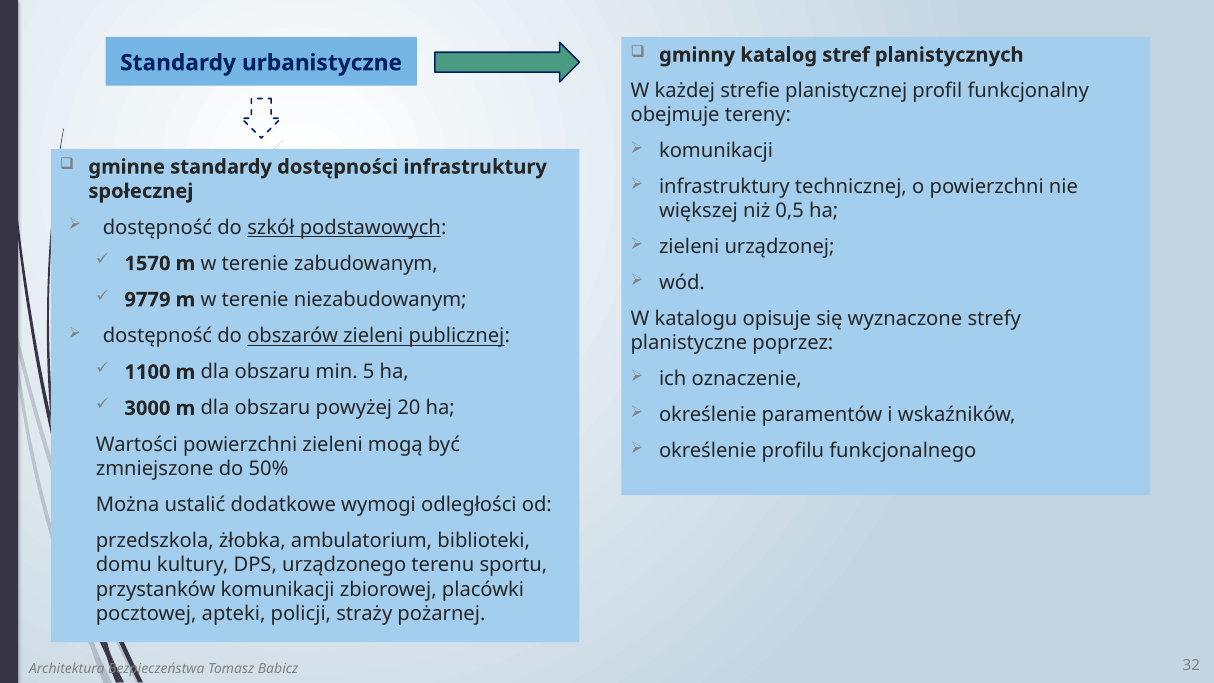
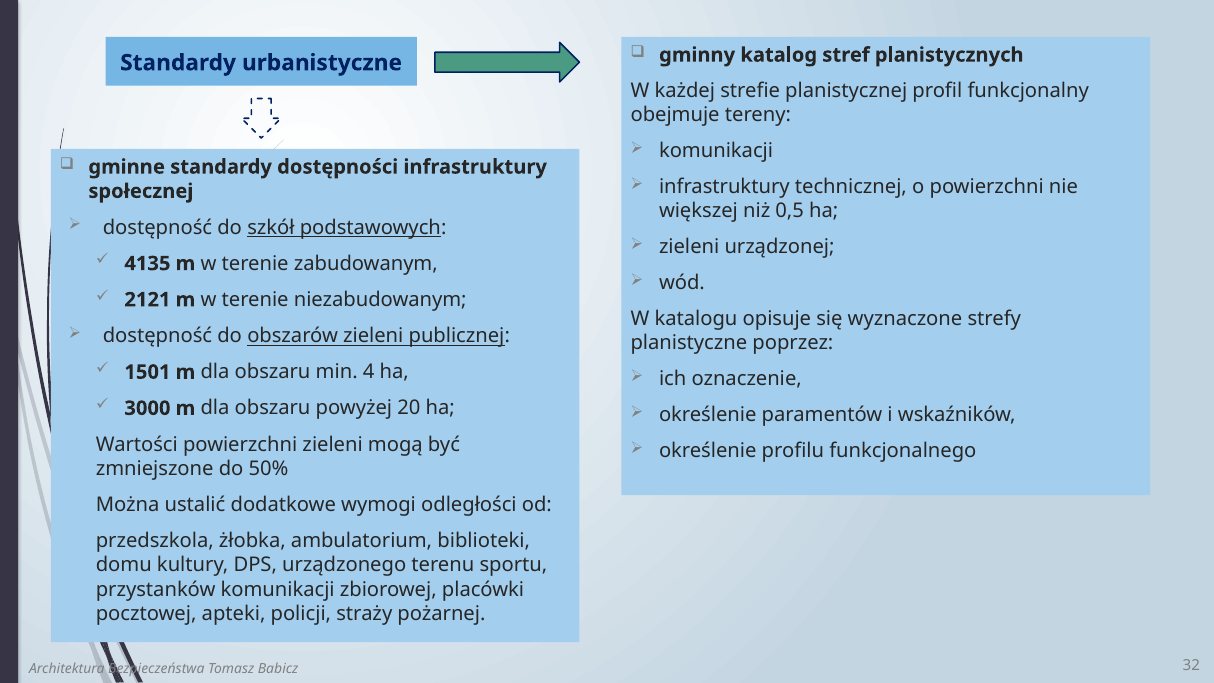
1570: 1570 -> 4135
9779: 9779 -> 2121
1100: 1100 -> 1501
5: 5 -> 4
